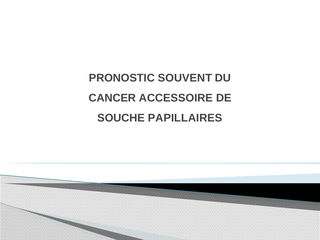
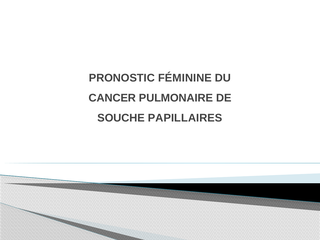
SOUVENT: SOUVENT -> FÉMININE
ACCESSOIRE: ACCESSOIRE -> PULMONAIRE
